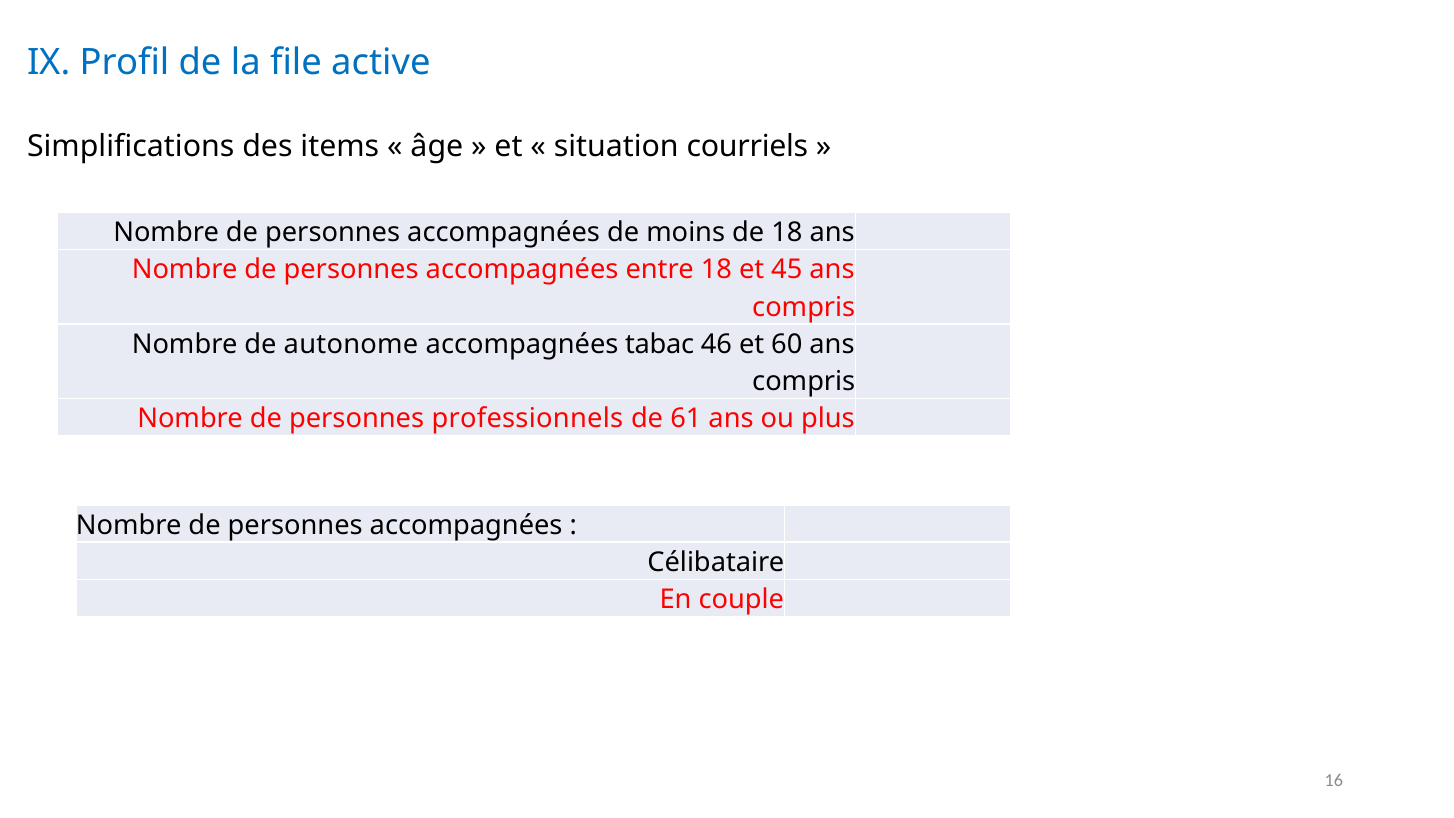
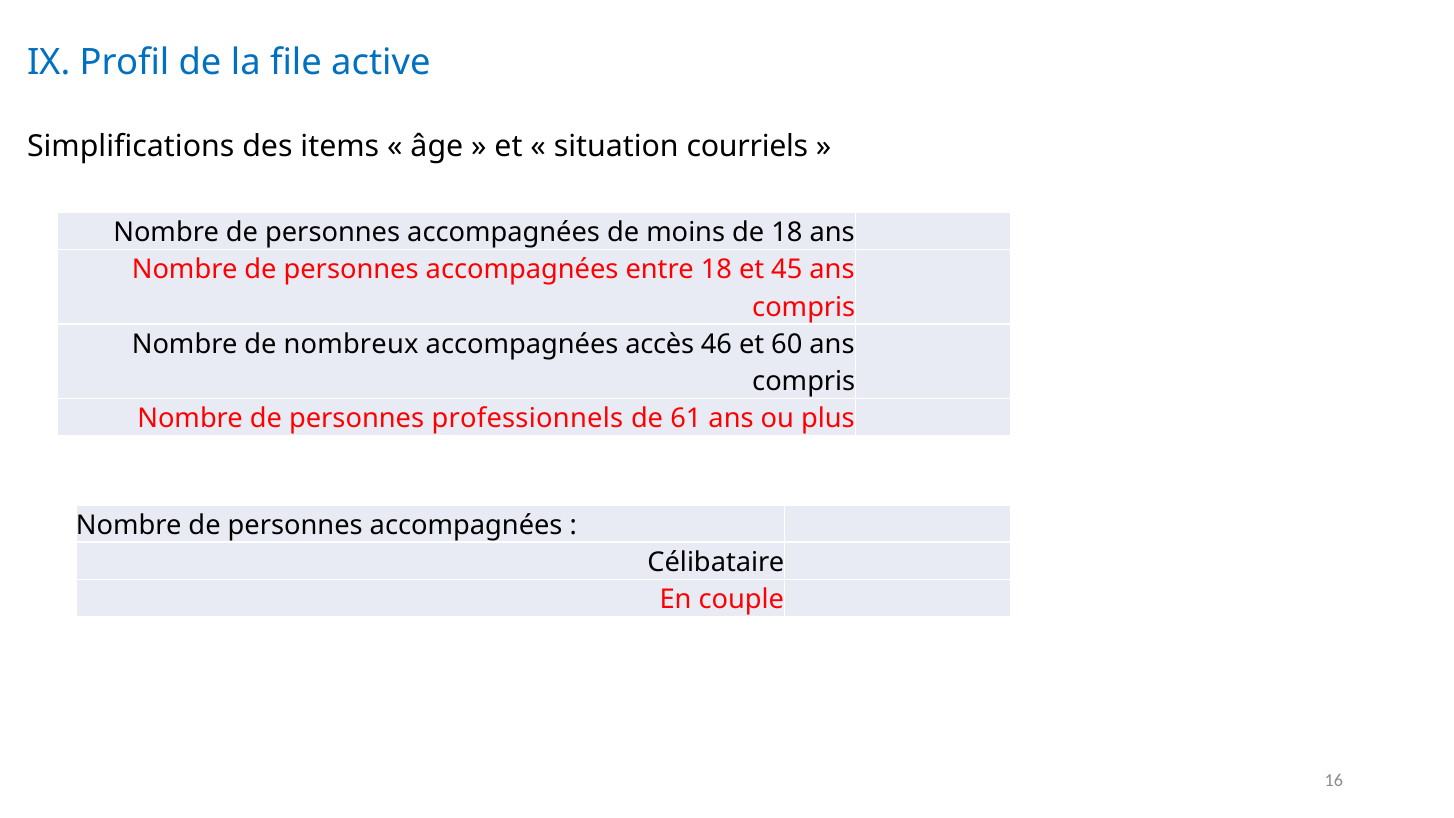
autonome: autonome -> nombreux
tabac: tabac -> accès
